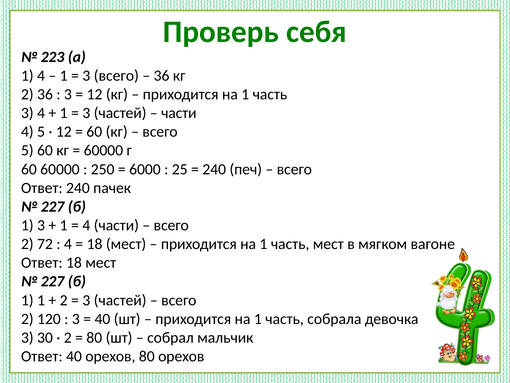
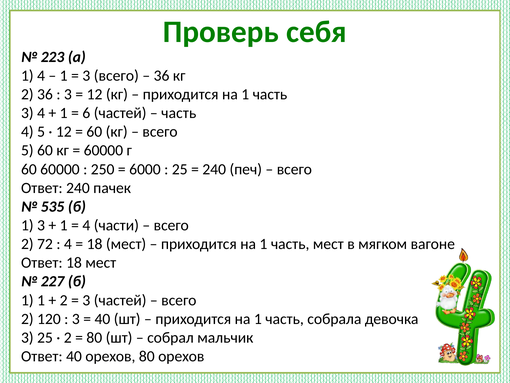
3 at (86, 113): 3 -> 6
части at (179, 113): части -> часть
227 at (53, 206): 227 -> 535
3 30: 30 -> 25
